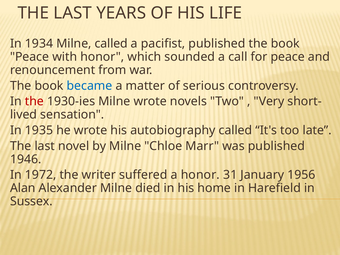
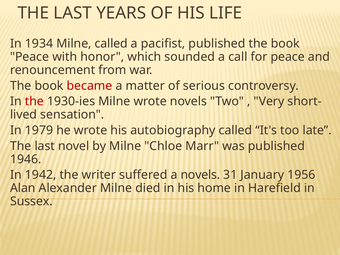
became colour: blue -> red
1935: 1935 -> 1979
1972: 1972 -> 1942
a honor: honor -> novels
